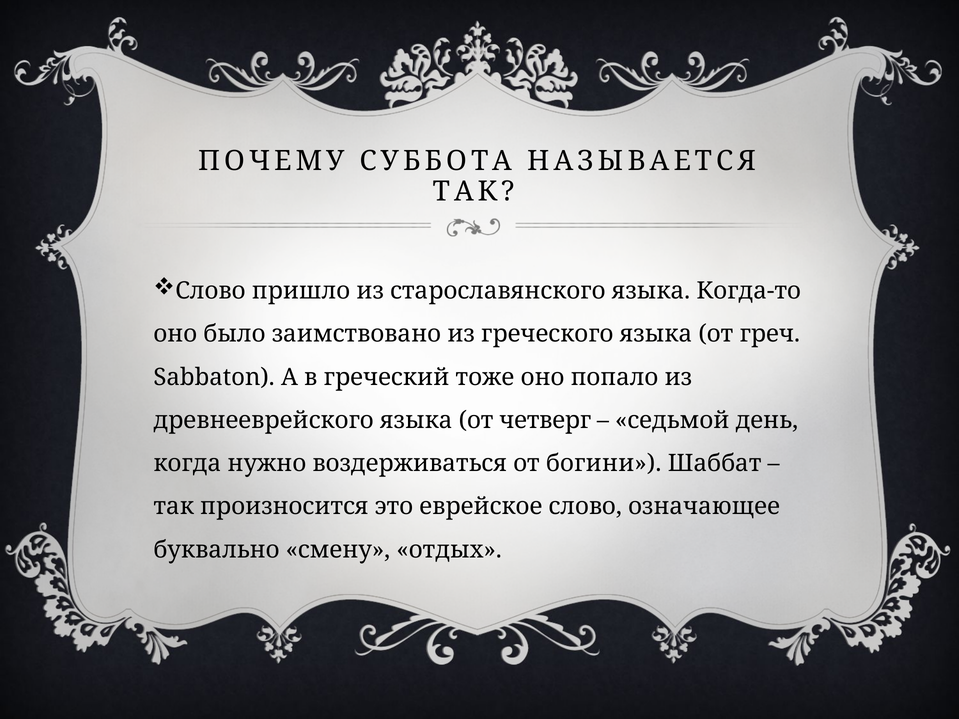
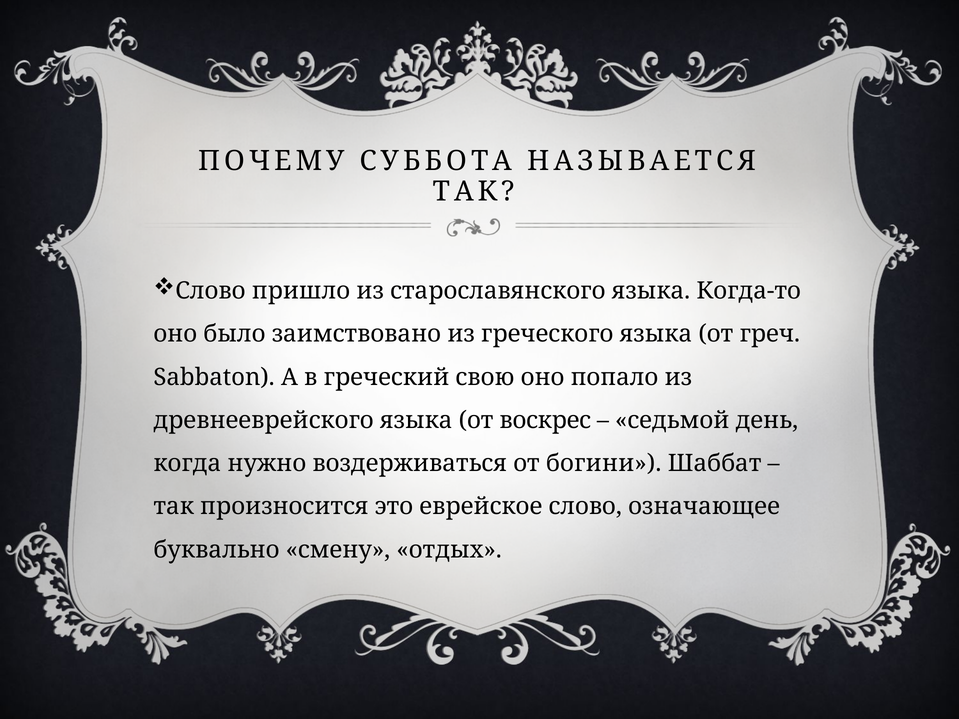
тоже: тоже -> свою
четверг: четверг -> воскрес
